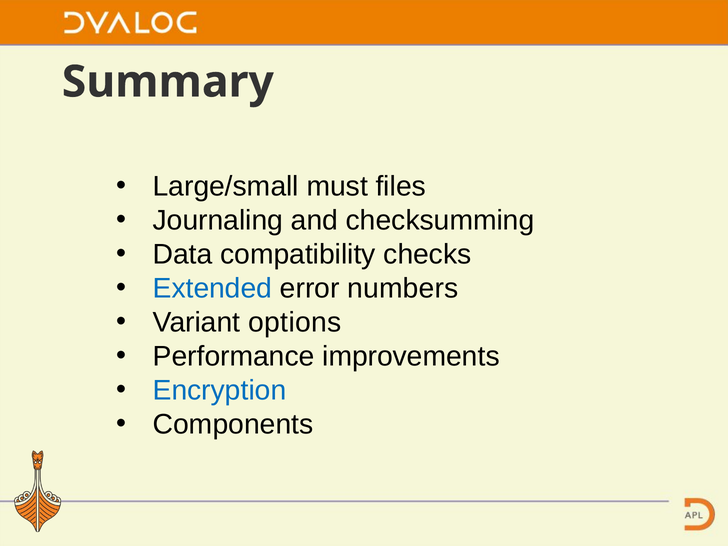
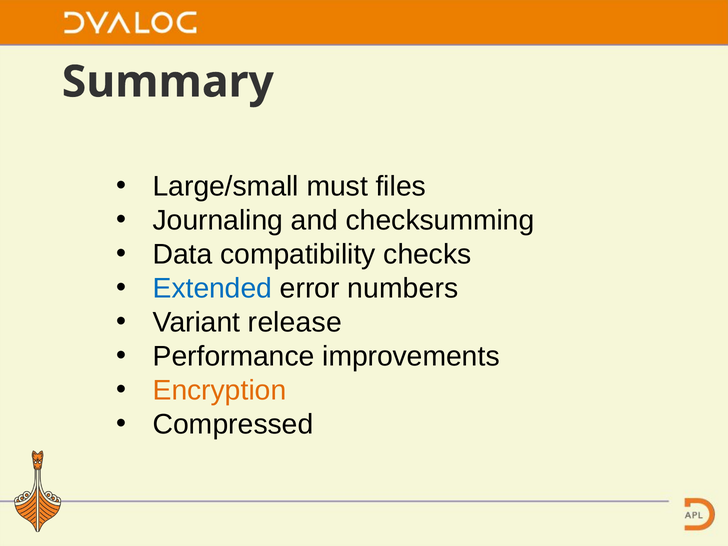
options: options -> release
Encryption colour: blue -> orange
Components: Components -> Compressed
